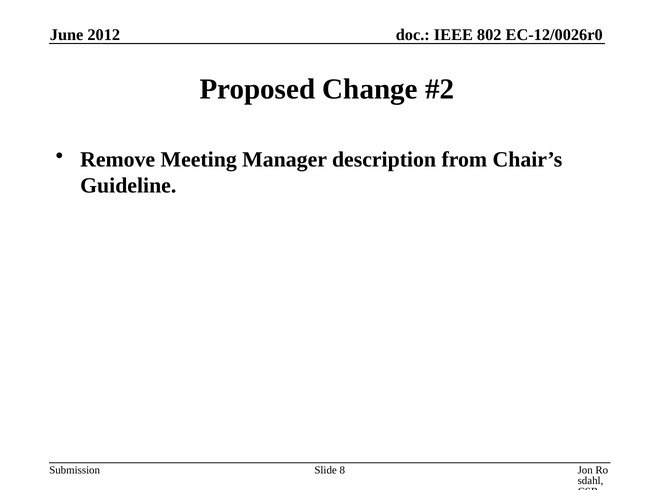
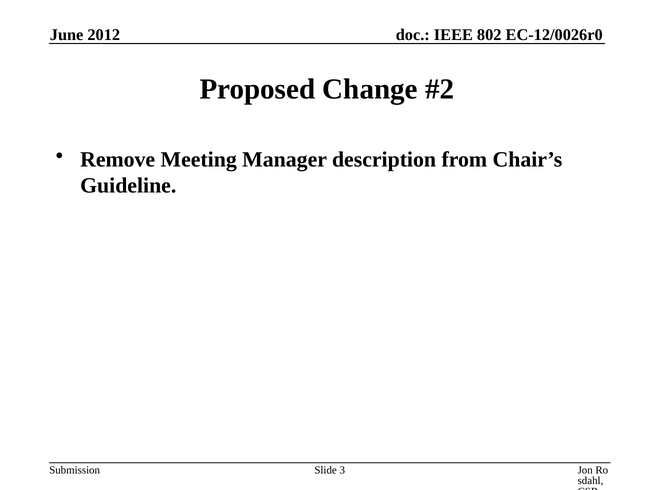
8: 8 -> 3
